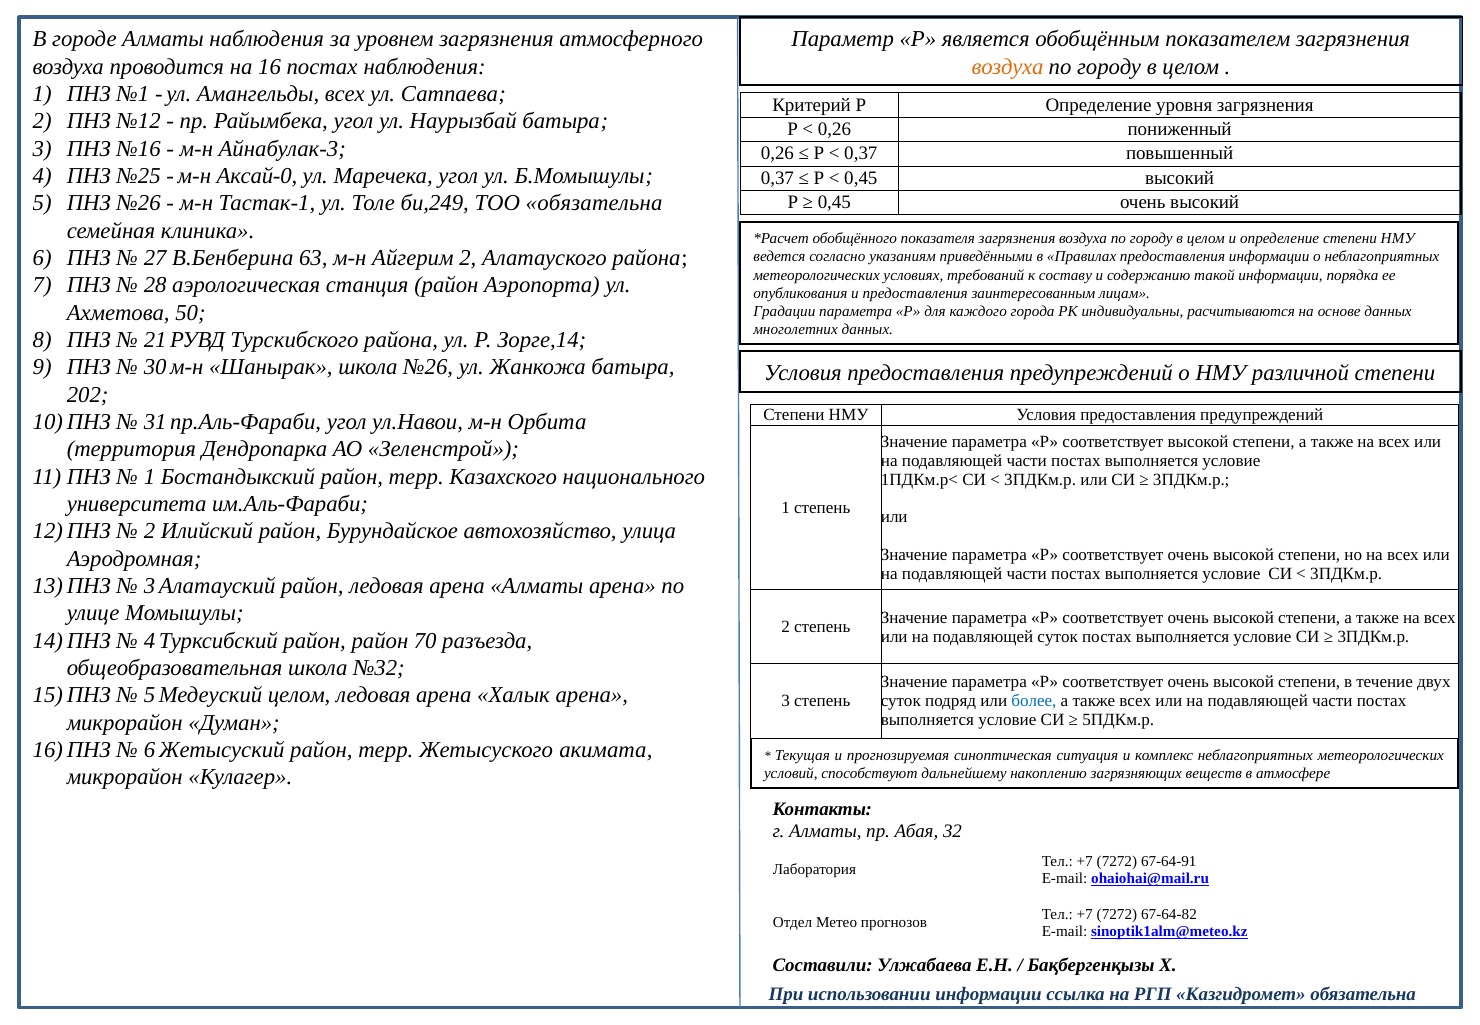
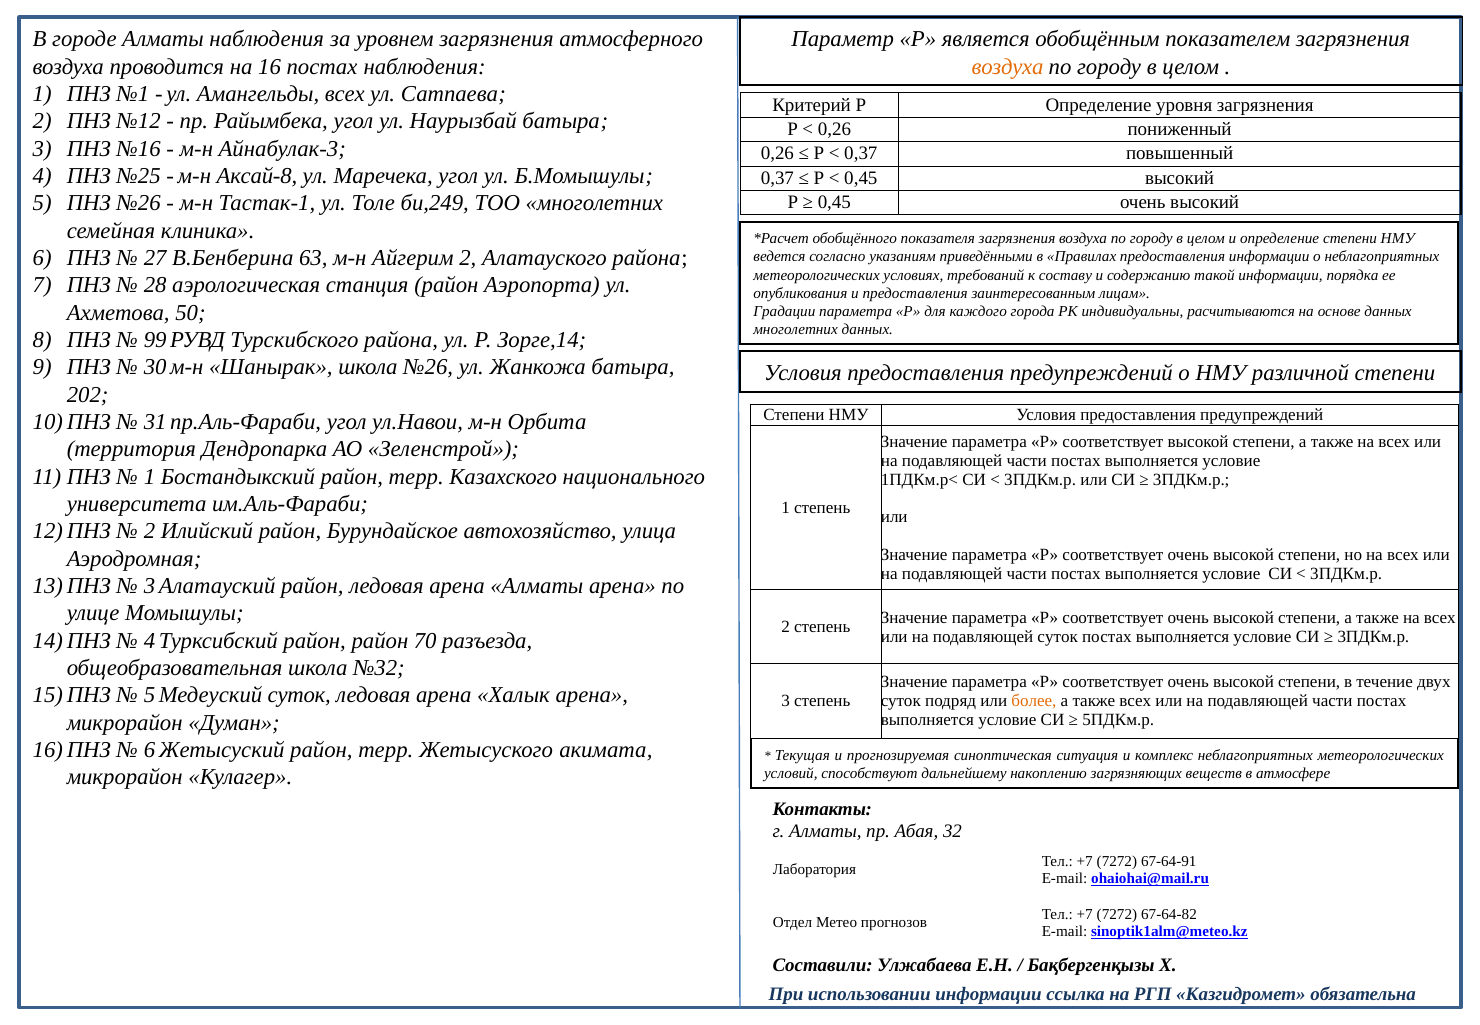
Аксай-0: Аксай-0 -> Аксай-8
ТОО обязательна: обязательна -> многолетних
21: 21 -> 99
Медеуский целом: целом -> суток
более colour: blue -> orange
